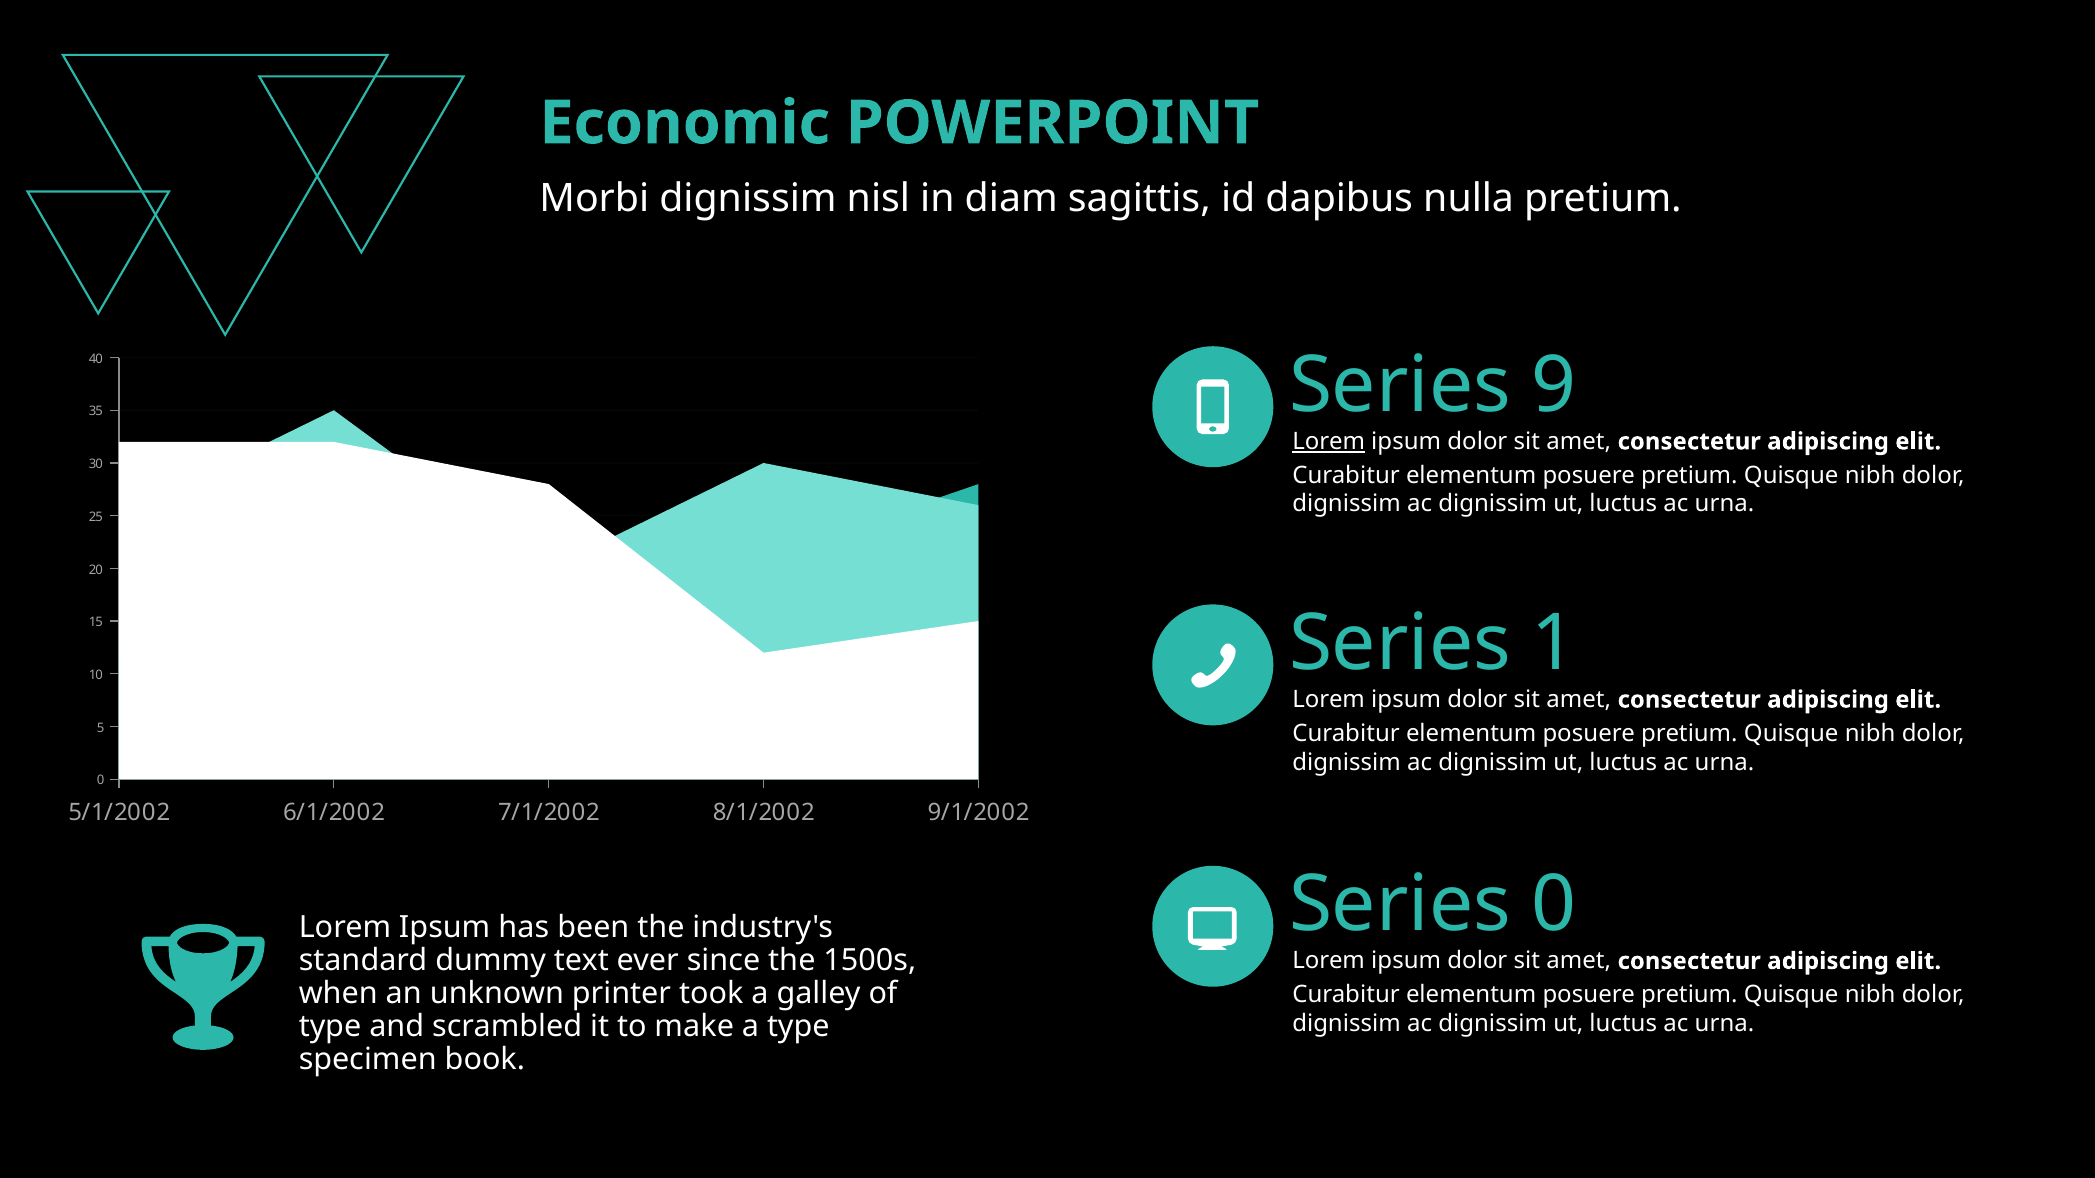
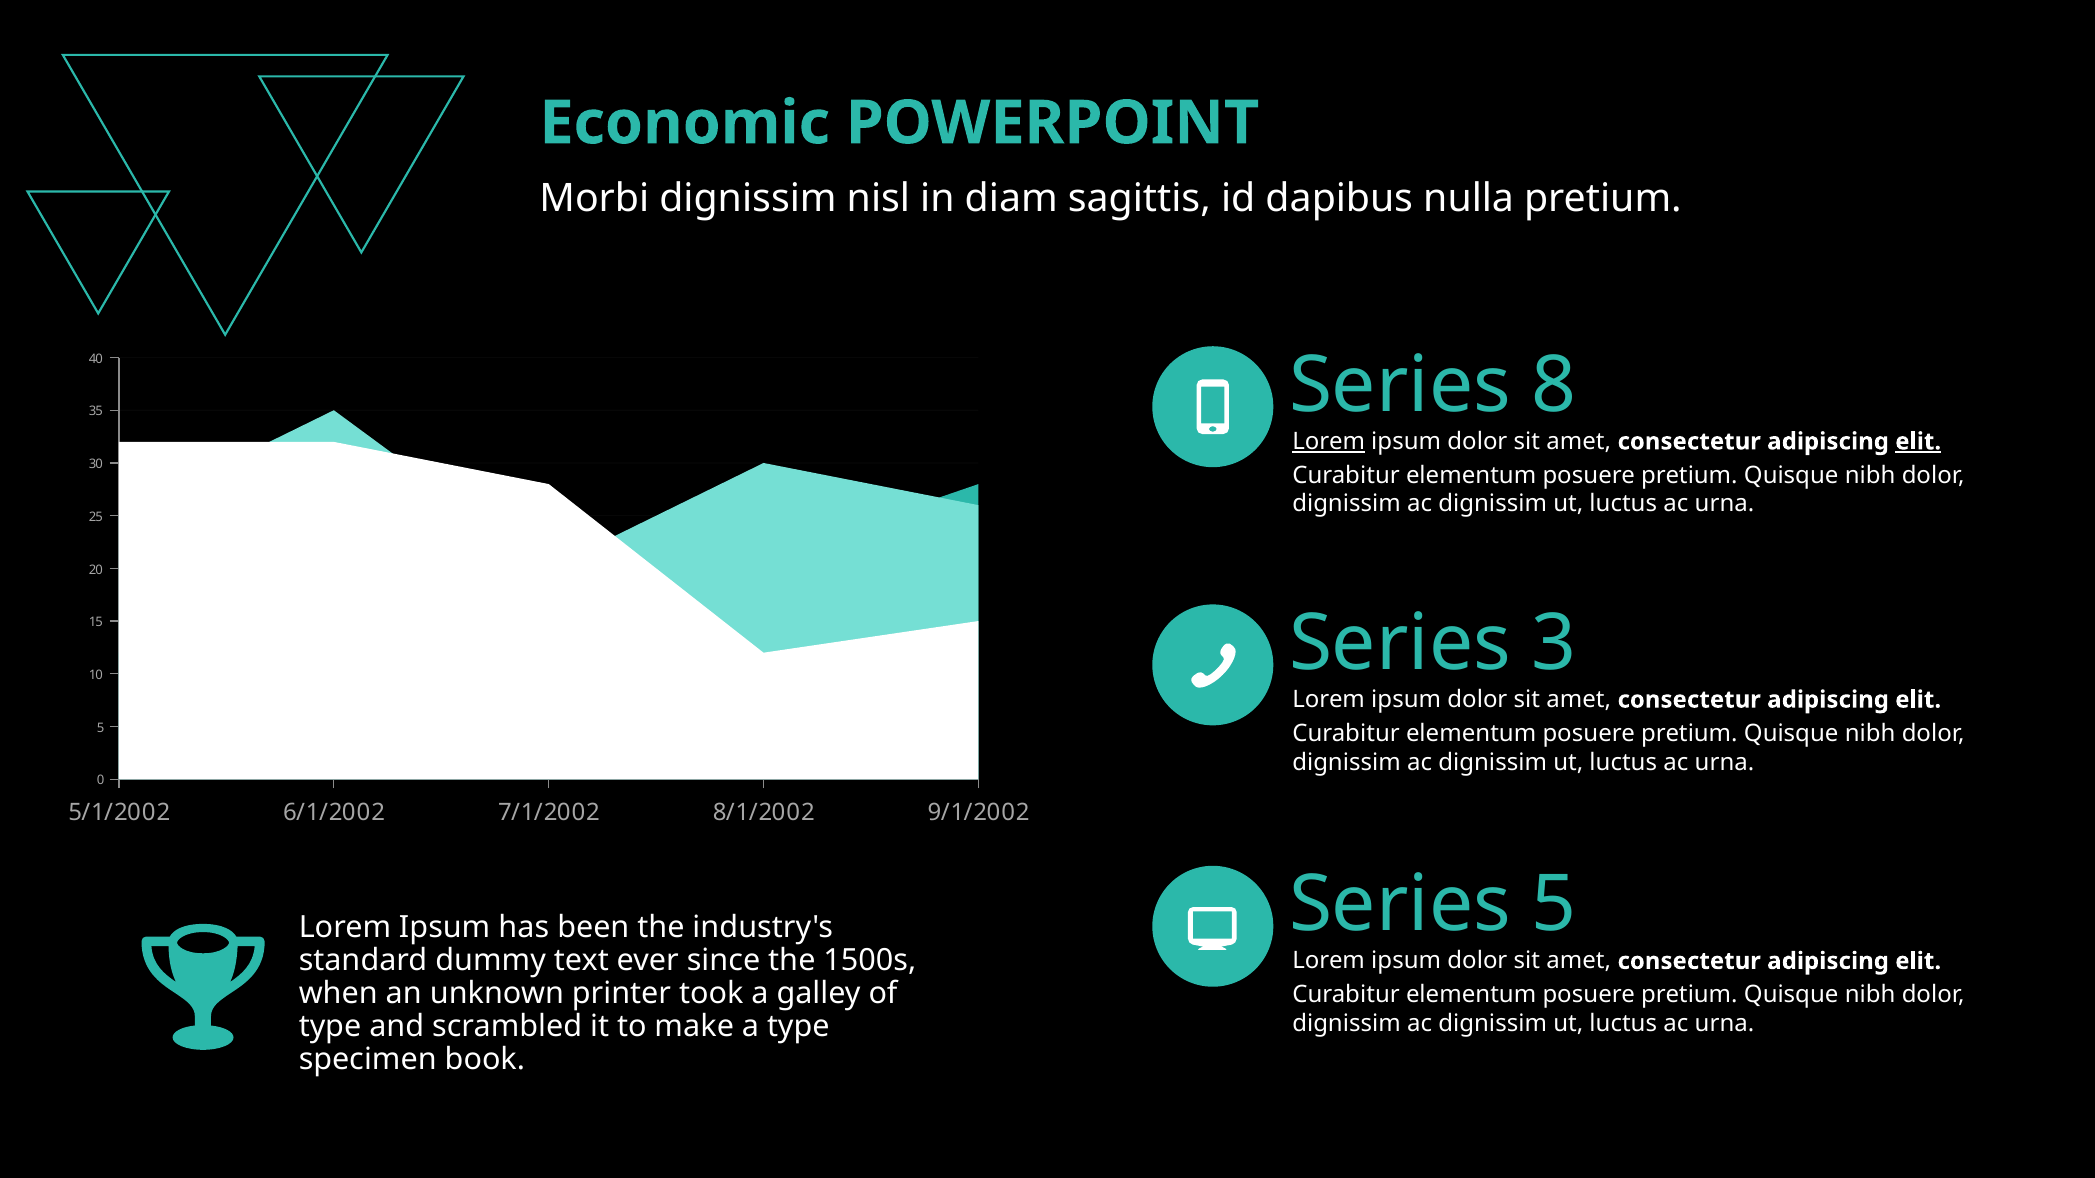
9: 9 -> 8
elit at (1918, 442) underline: none -> present
1: 1 -> 3
Series 0: 0 -> 5
